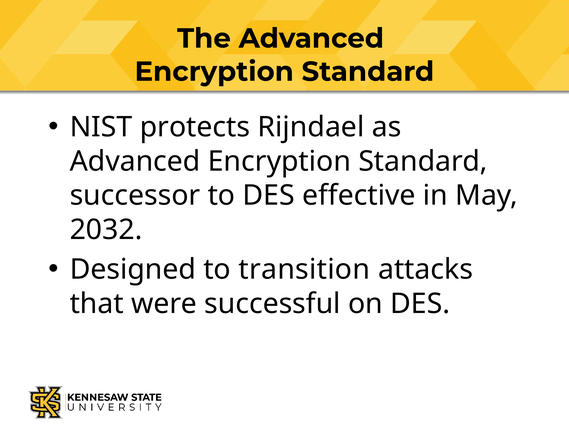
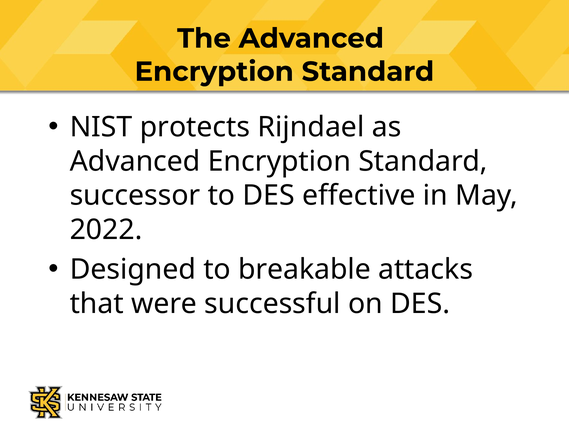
2032: 2032 -> 2022
transition: transition -> breakable
